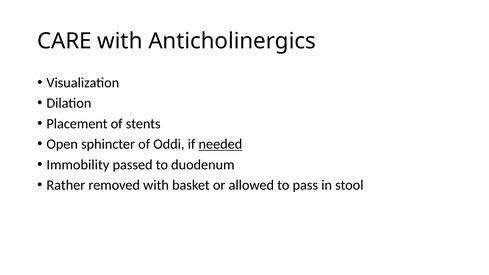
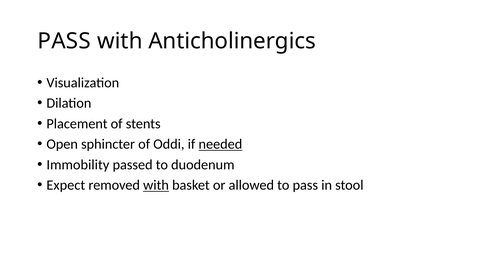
CARE at (64, 41): CARE -> PASS
Rather: Rather -> Expect
with at (156, 185) underline: none -> present
